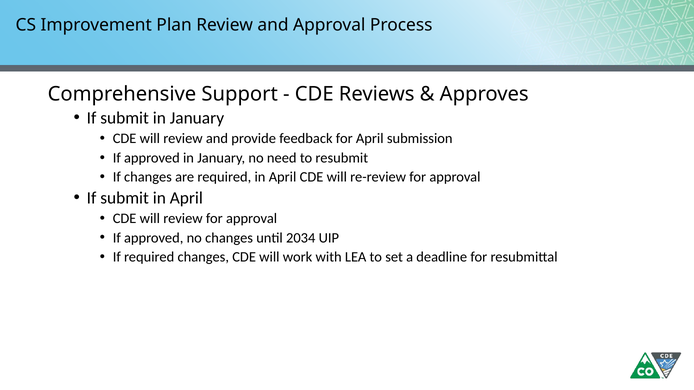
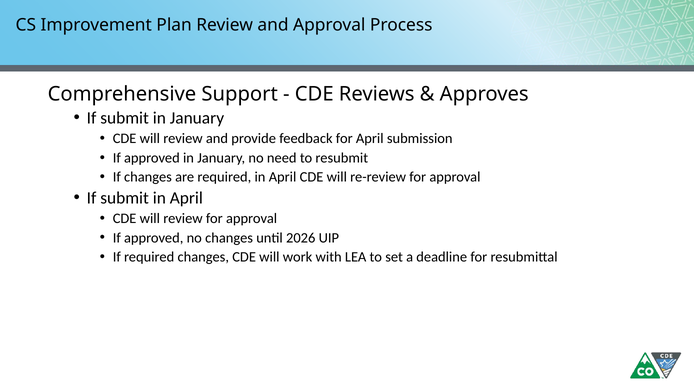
2034: 2034 -> 2026
